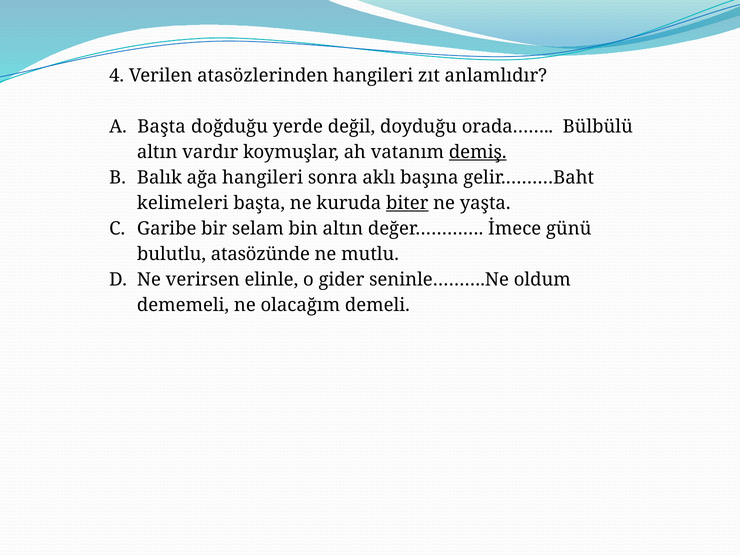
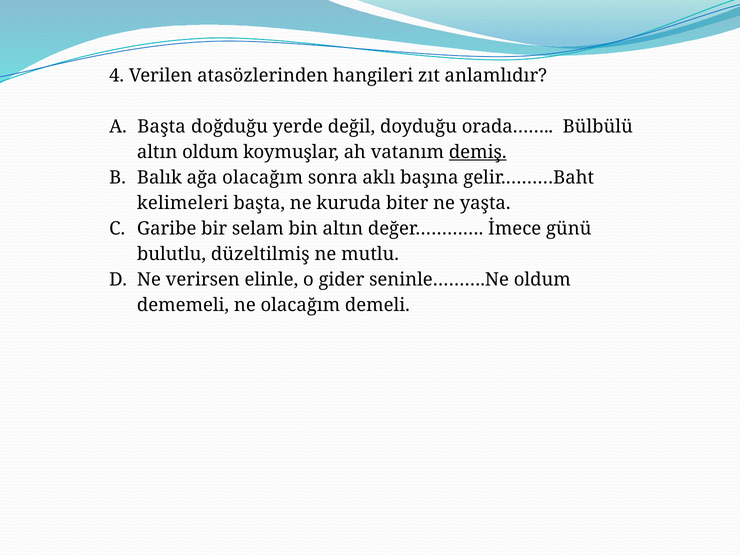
altın vardır: vardır -> oldum
ağa hangileri: hangileri -> olacağım
biter underline: present -> none
atasözünde: atasözünde -> düzeltilmiş
